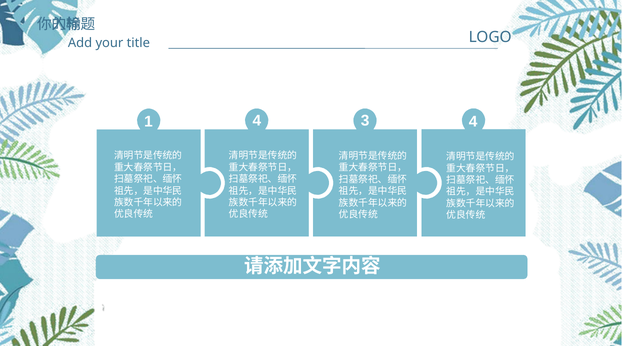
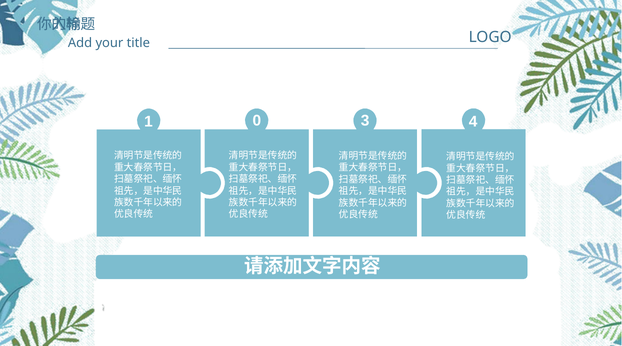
4: 4 -> 0
